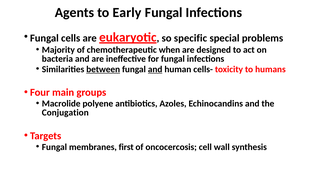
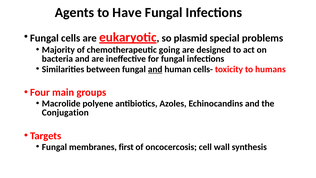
Early: Early -> Have
specific: specific -> plasmid
when: when -> going
between underline: present -> none
